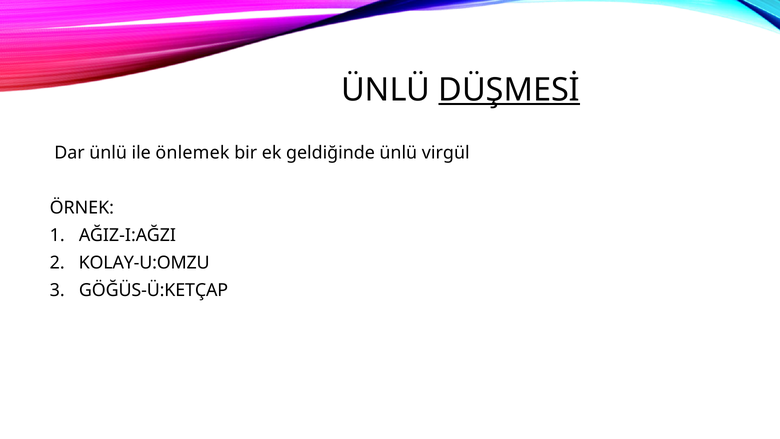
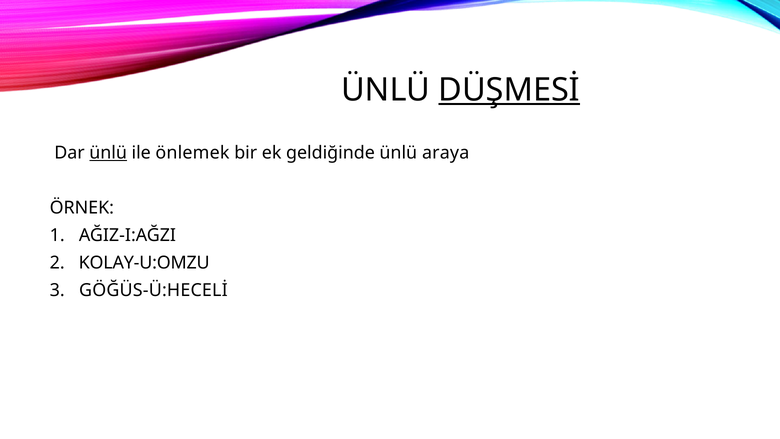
ünlü at (108, 153) underline: none -> present
virgül: virgül -> araya
GÖĞÜS-Ü:KETÇAP: GÖĞÜS-Ü:KETÇAP -> GÖĞÜS-Ü:HECELİ
